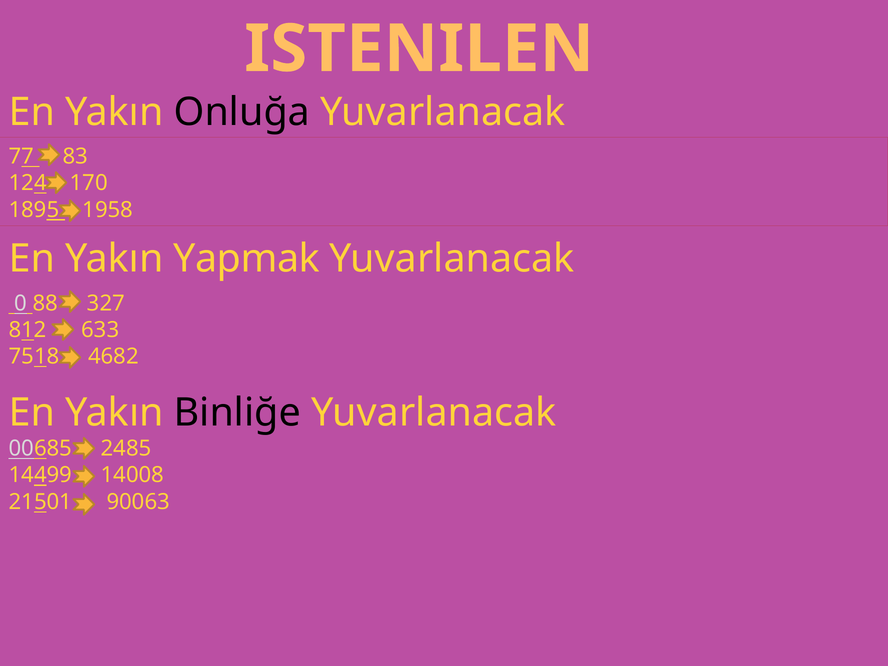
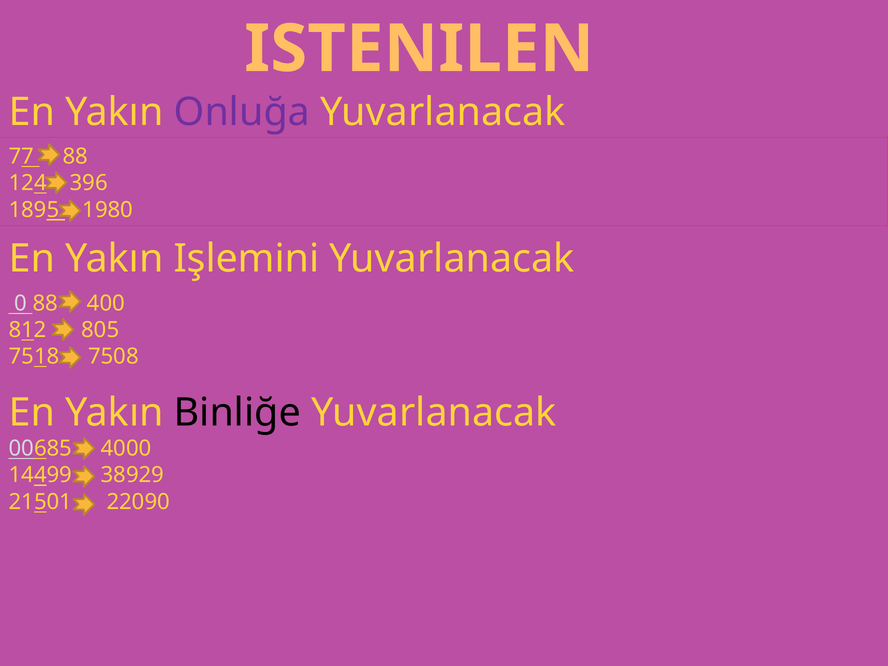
Onluğa colour: black -> purple
77 83: 83 -> 88
170: 170 -> 396
1958: 1958 -> 1980
Yapmak: Yapmak -> Işlemini
327: 327 -> 400
633: 633 -> 805
4682: 4682 -> 7508
2485: 2485 -> 4000
14008: 14008 -> 38929
90063: 90063 -> 22090
